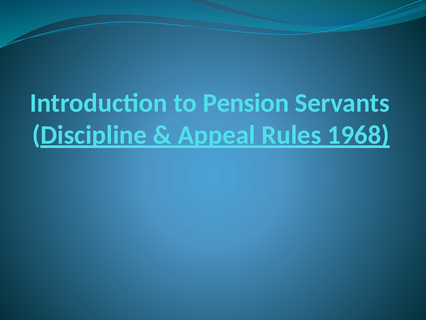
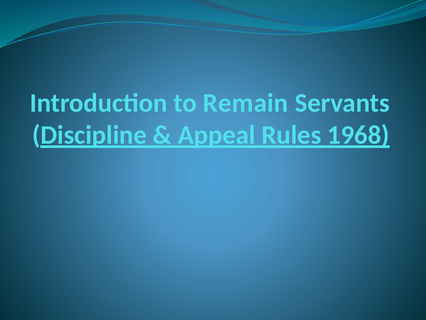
Pension: Pension -> Remain
